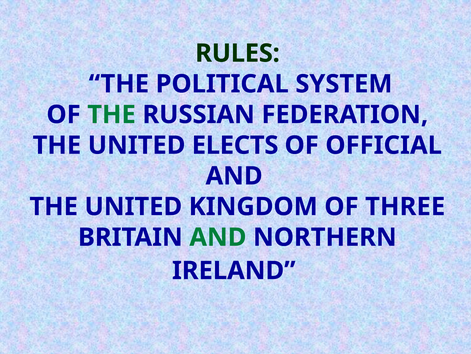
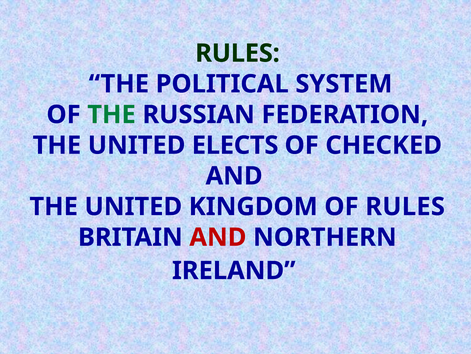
OFFICIAL: OFFICIAL -> CHECKED
OF THREE: THREE -> RULES
AND at (218, 237) colour: green -> red
